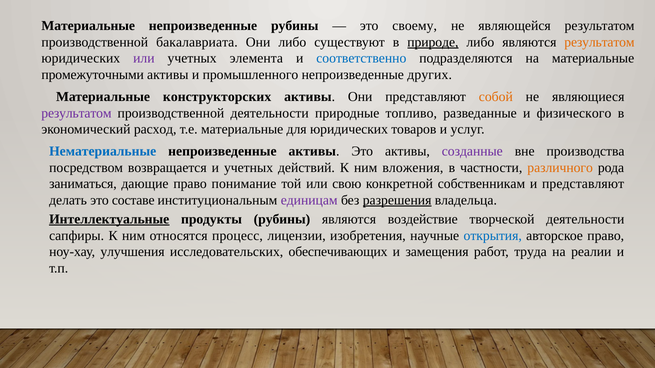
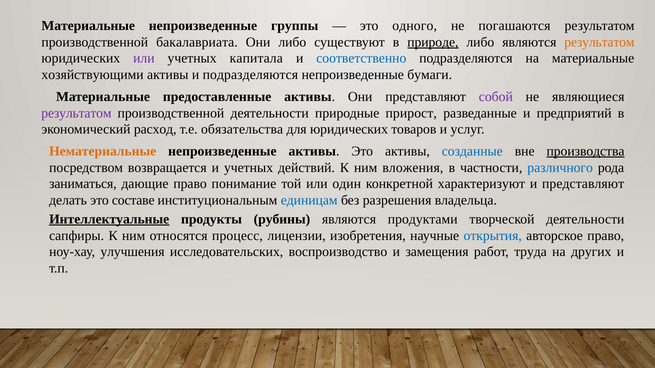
непроизведенные рубины: рубины -> группы
своему: своему -> одного
являющейся: являющейся -> погашаются
элемента: элемента -> капитала
промежуточными: промежуточными -> хозяйствующими
и промышленного: промышленного -> подразделяются
других: других -> бумаги
конструкторских: конструкторских -> предоставленные
собой colour: orange -> purple
топливо: топливо -> прирост
физического: физического -> предприятий
т.е материальные: материальные -> обязательства
Нематериальные colour: blue -> orange
созданные colour: purple -> blue
производства underline: none -> present
различного colour: orange -> blue
свою: свою -> один
собственникам: собственникам -> характеризуют
единицам colour: purple -> blue
разрешения underline: present -> none
воздействие: воздействие -> продуктами
обеспечивающих: обеспечивающих -> воспроизводство
реалии: реалии -> других
